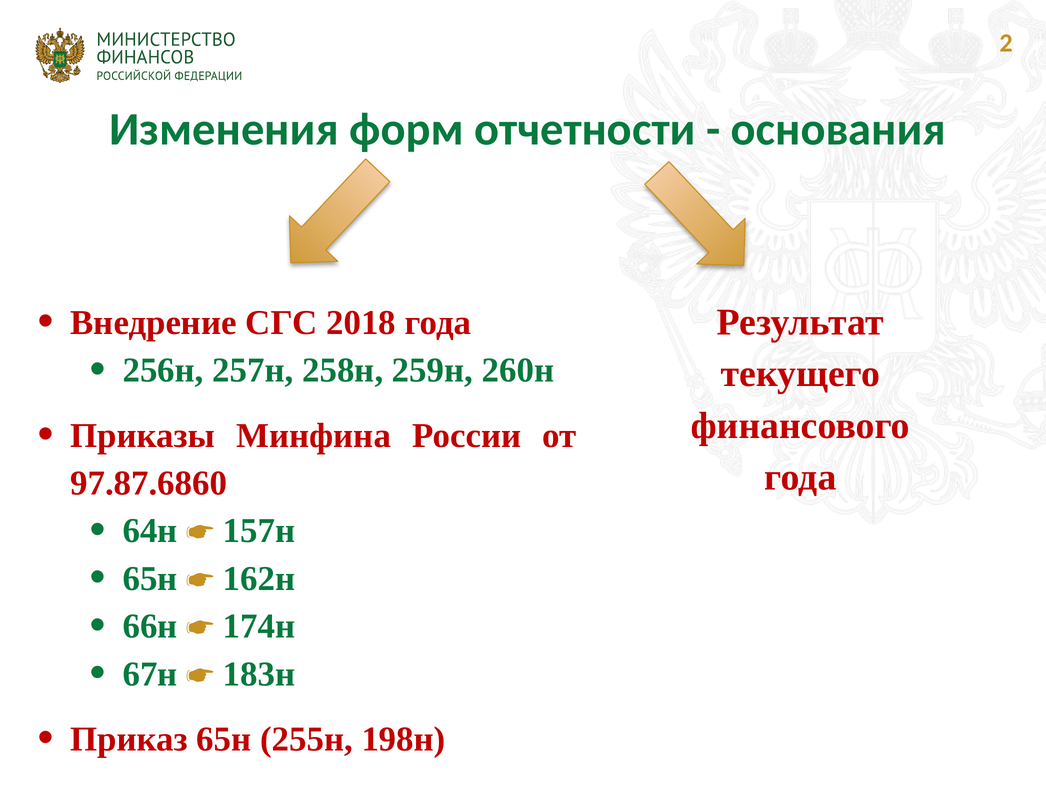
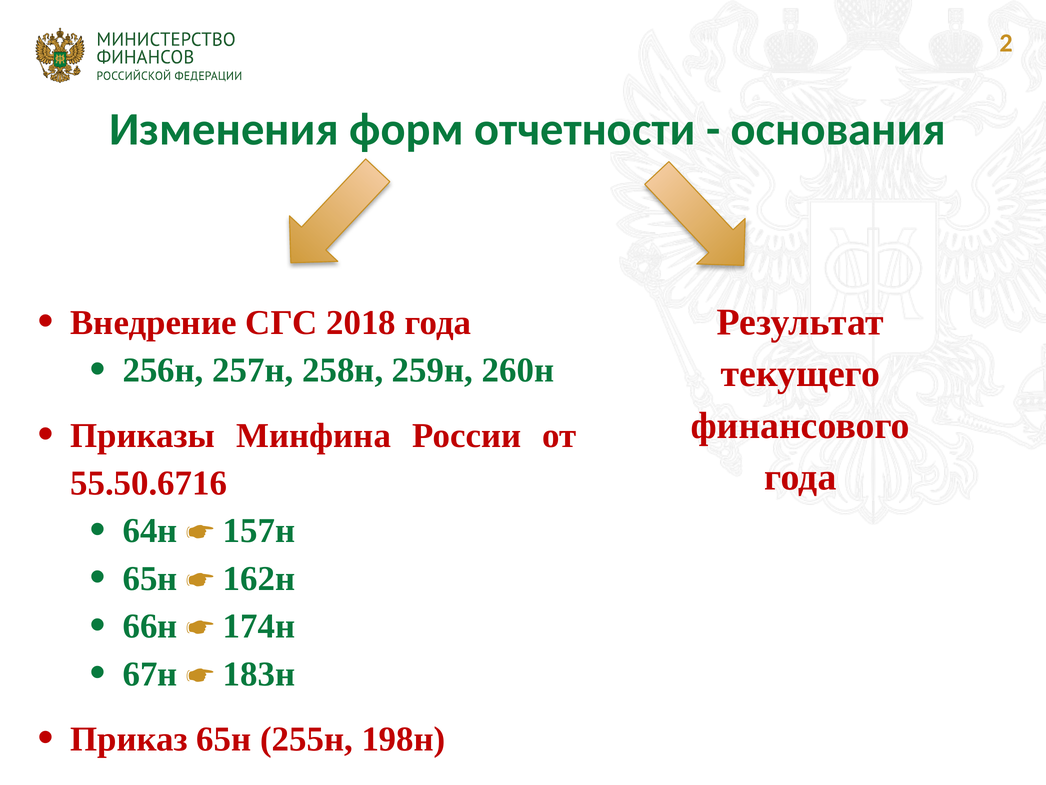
97.87.6860: 97.87.6860 -> 55.50.6716
